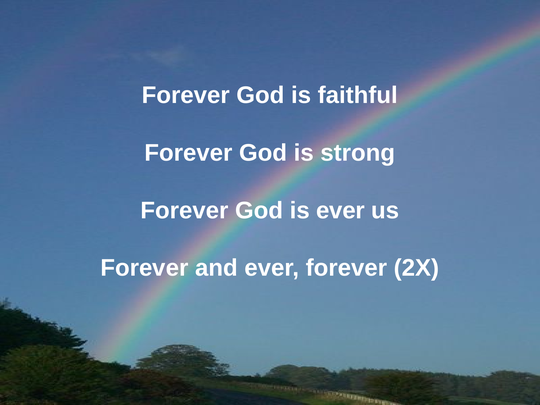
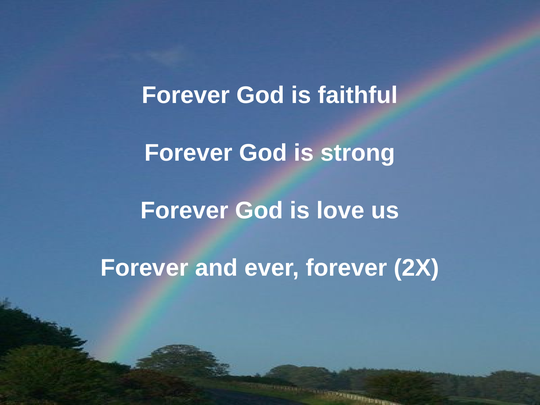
is ever: ever -> love
